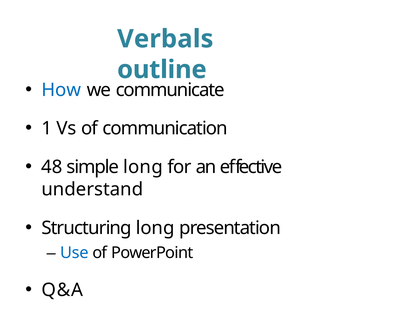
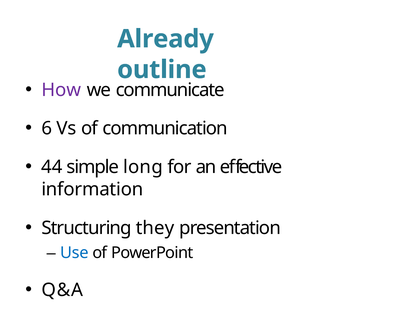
Verbals: Verbals -> Already
How colour: blue -> purple
1: 1 -> 6
48: 48 -> 44
understand: understand -> information
Structuring long: long -> they
